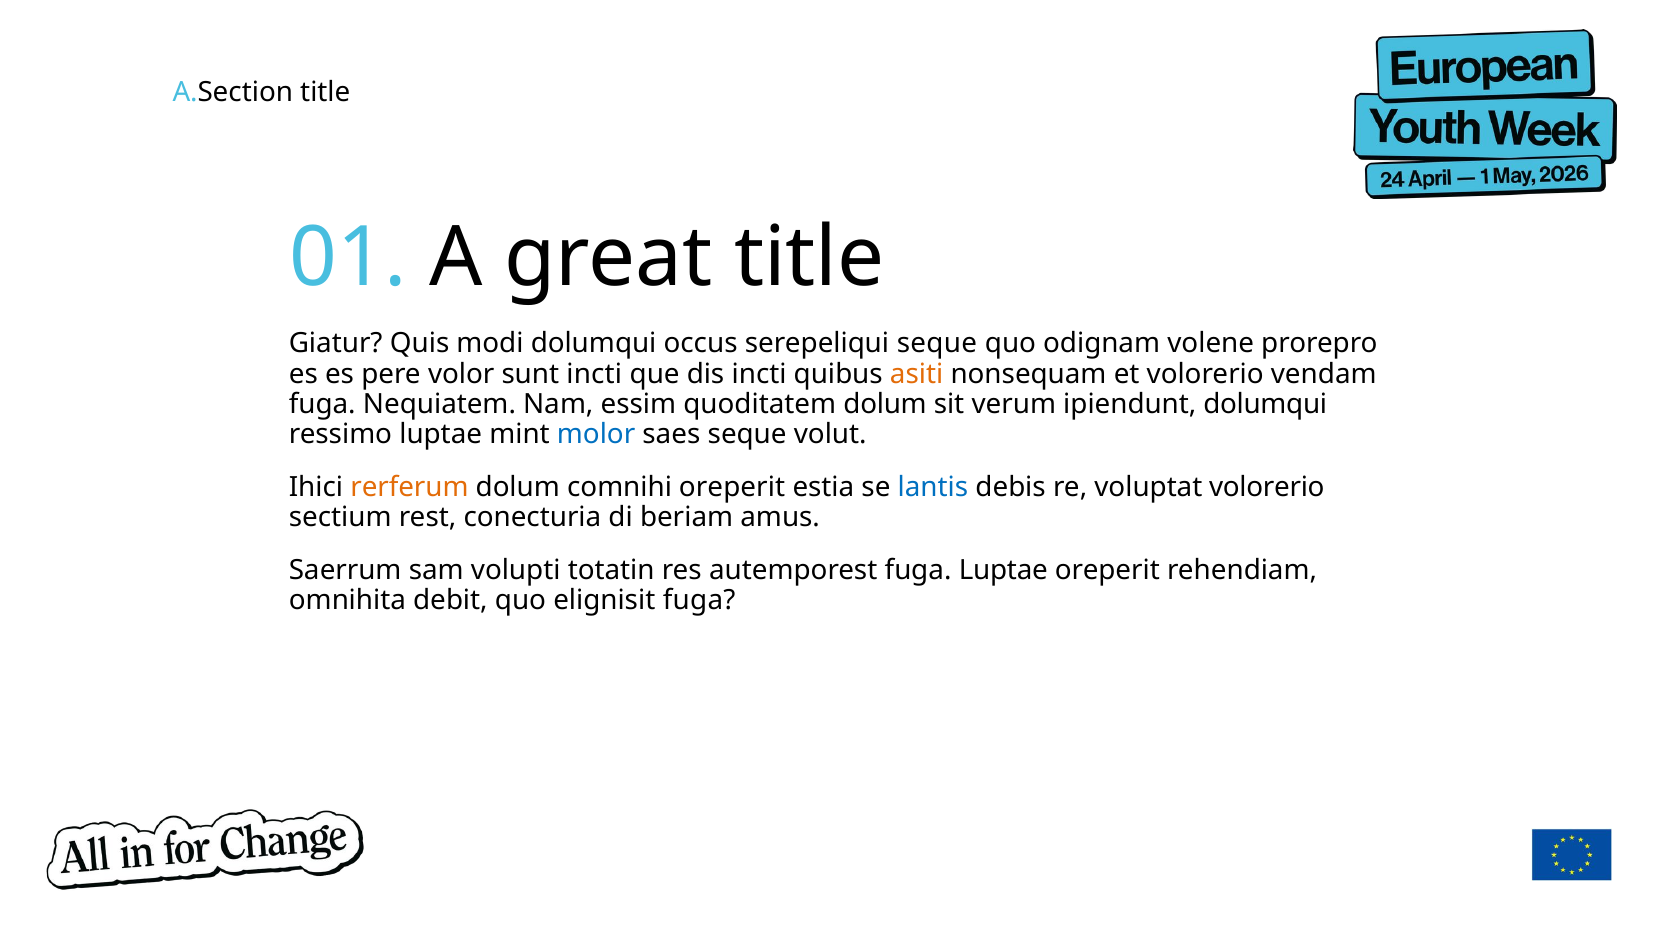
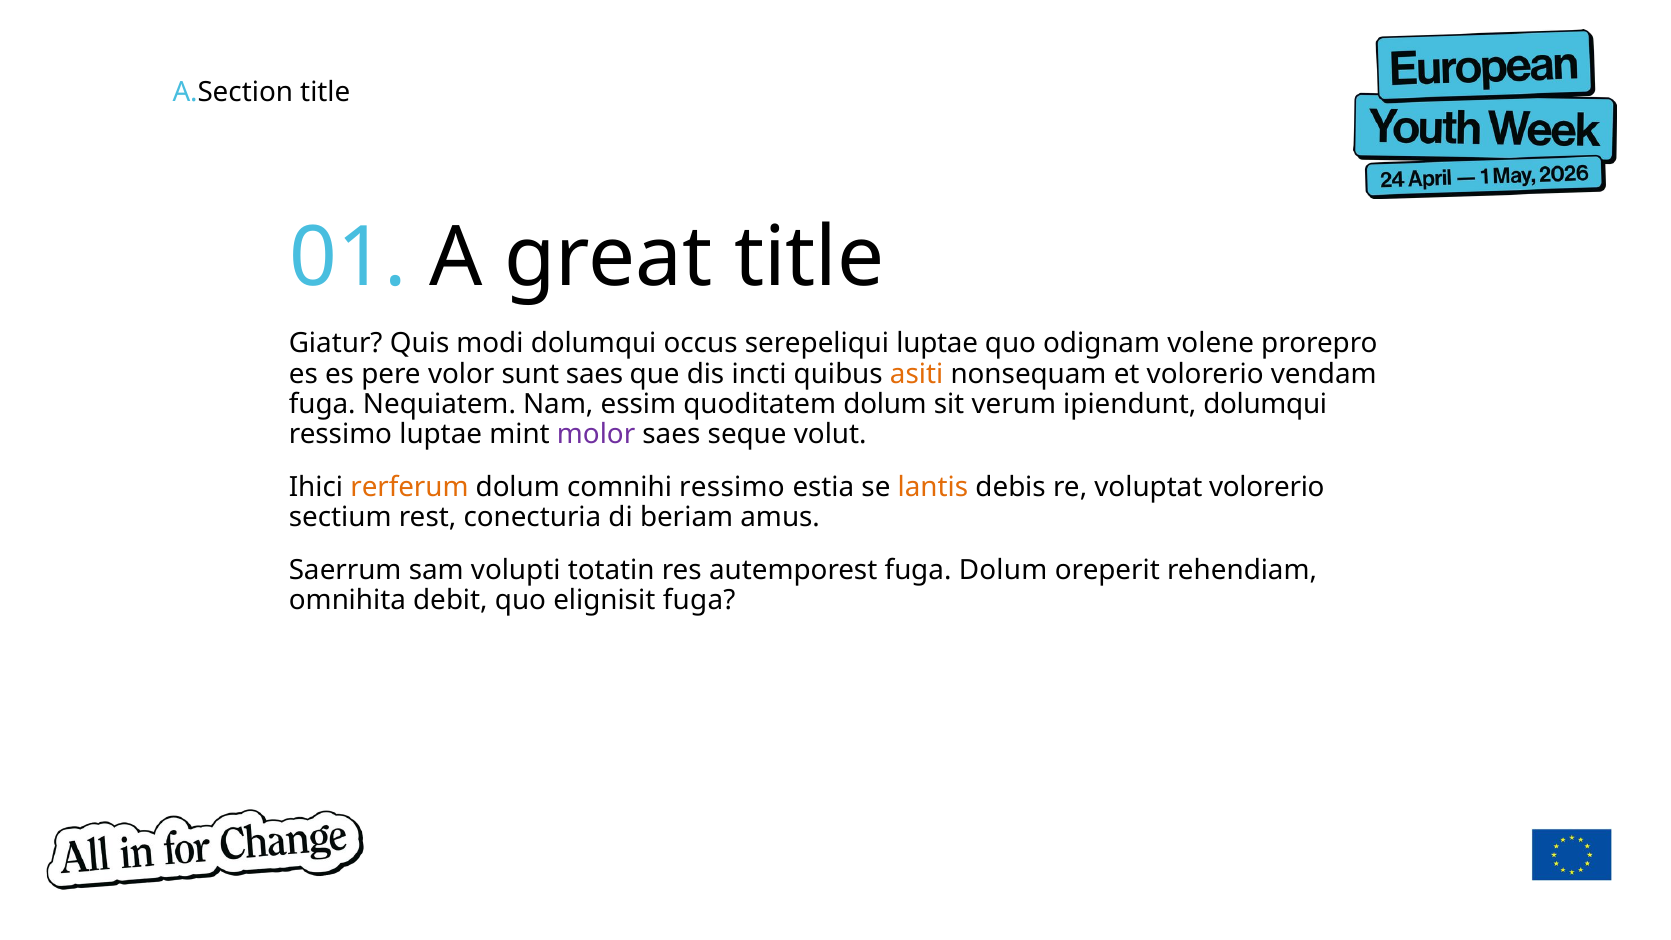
serepeliqui seque: seque -> luptae
sunt incti: incti -> saes
molor colour: blue -> purple
comnihi oreperit: oreperit -> ressimo
lantis colour: blue -> orange
fuga Luptae: Luptae -> Dolum
